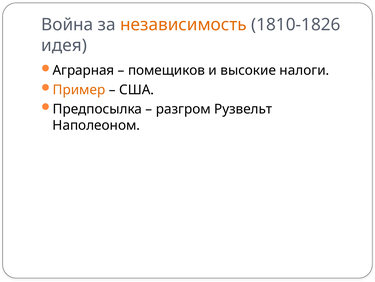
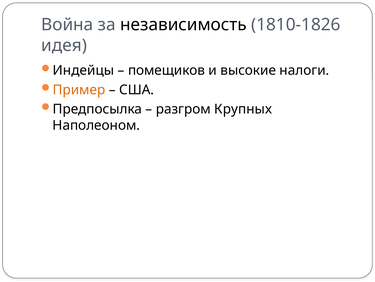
независимость colour: orange -> black
Аграрная: Аграрная -> Индейцы
Рузвельт: Рузвельт -> Крупных
